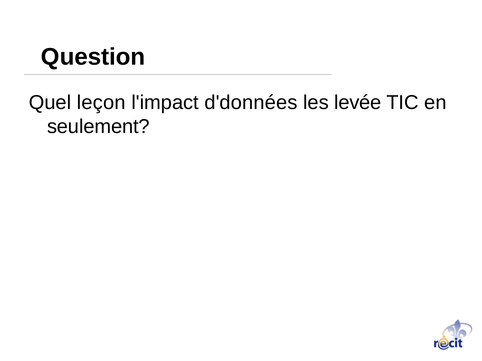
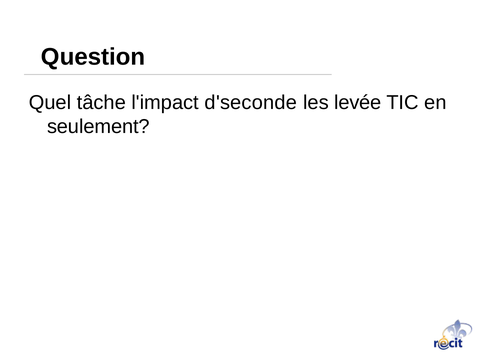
leçon: leçon -> tâche
d'données: d'données -> d'seconde
